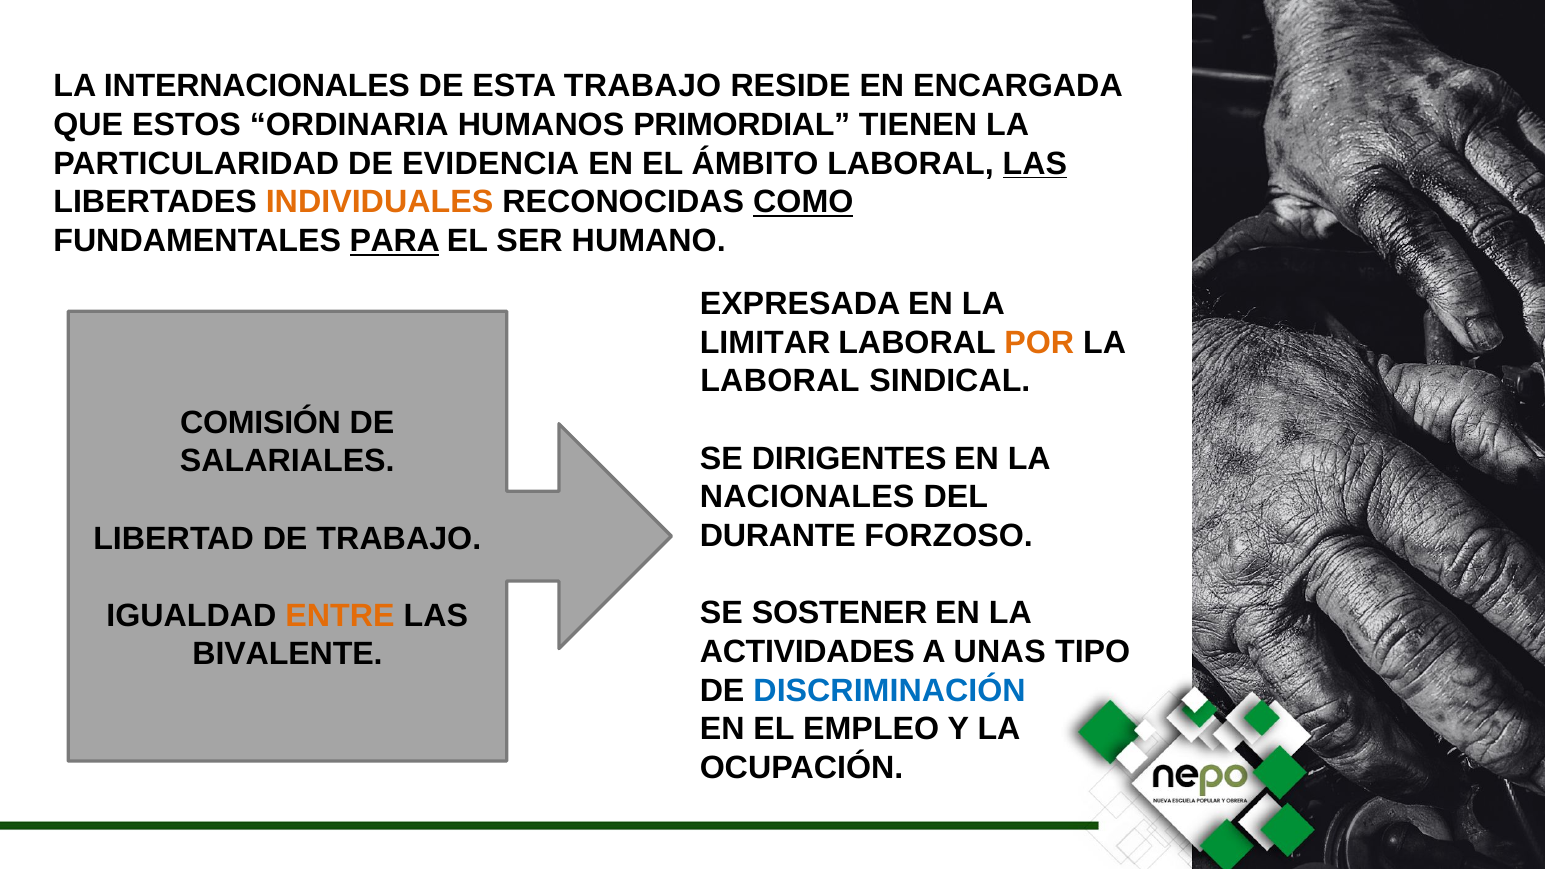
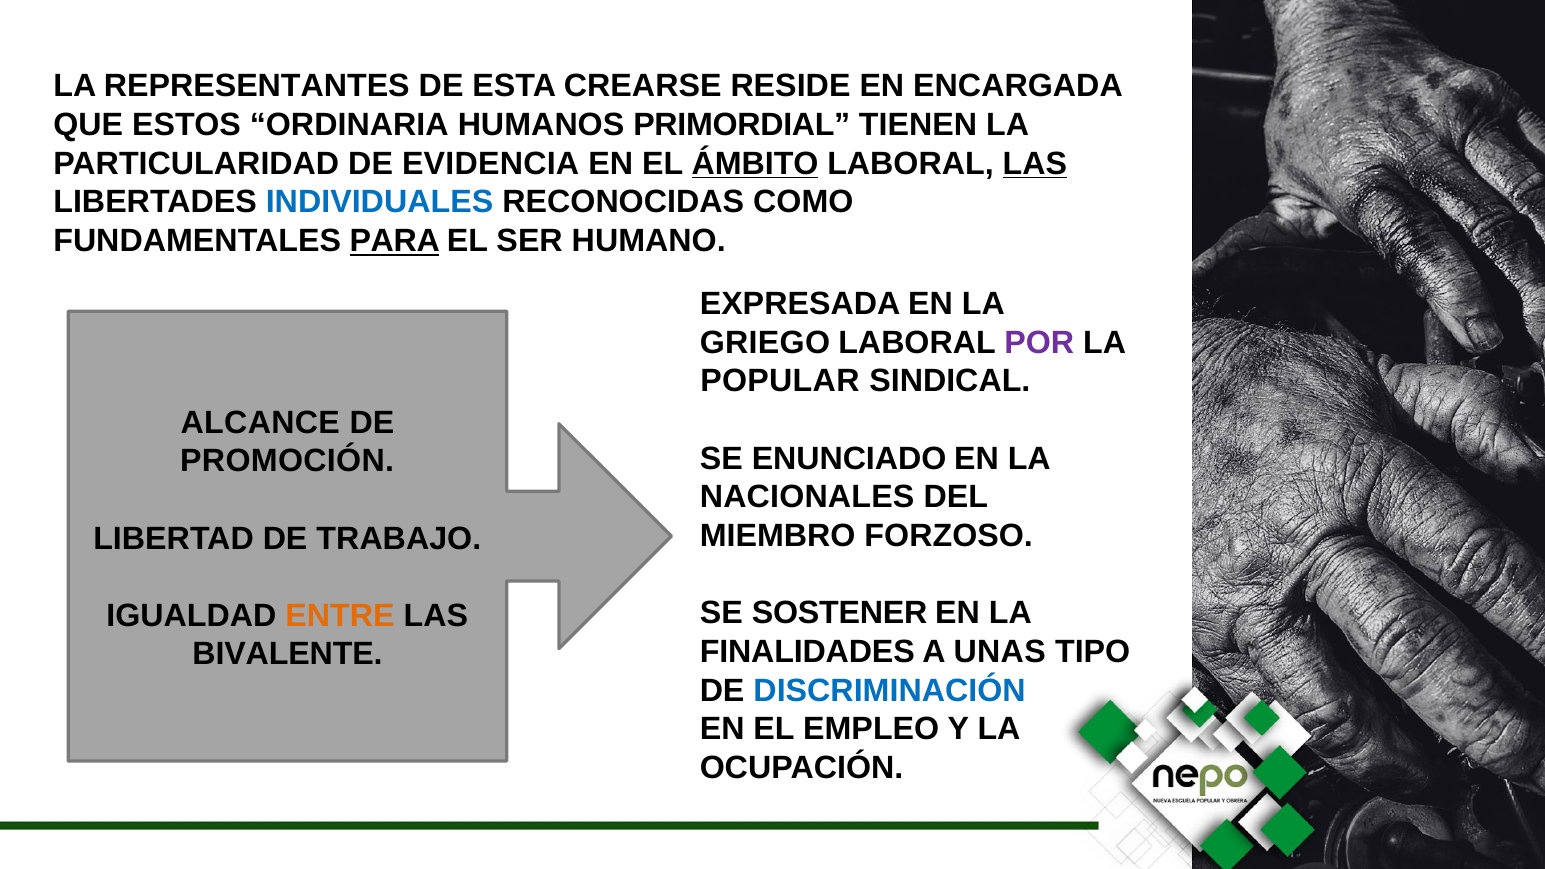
INTERNACIONALES: INTERNACIONALES -> REPRESENTANTES
ESTA TRABAJO: TRABAJO -> CREARSE
ÁMBITO underline: none -> present
INDIVIDUALES colour: orange -> blue
COMO underline: present -> none
LIMITAR: LIMITAR -> GRIEGO
POR colour: orange -> purple
LABORAL at (780, 381): LABORAL -> POPULAR
COMISIÓN: COMISIÓN -> ALCANCE
DIRIGENTES: DIRIGENTES -> ENUNCIADO
SALARIALES: SALARIALES -> PROMOCIÓN
DURANTE: DURANTE -> MIEMBRO
ACTIVIDADES: ACTIVIDADES -> FINALIDADES
